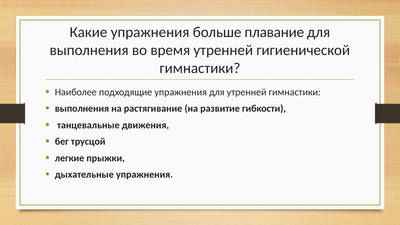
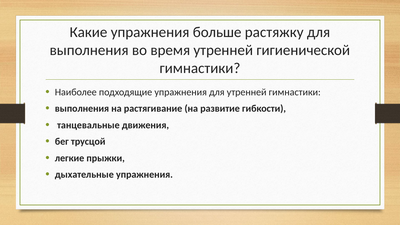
плавание: плавание -> растяжку
